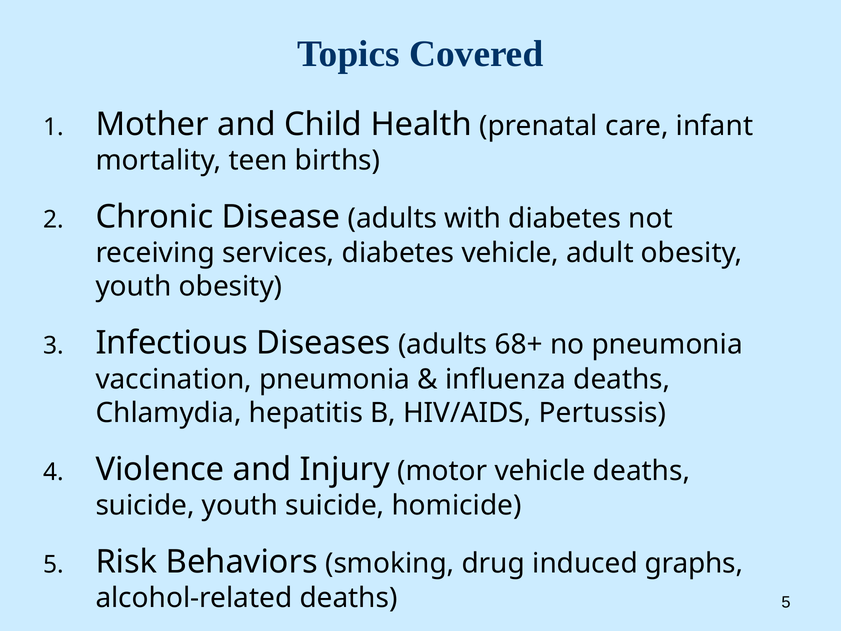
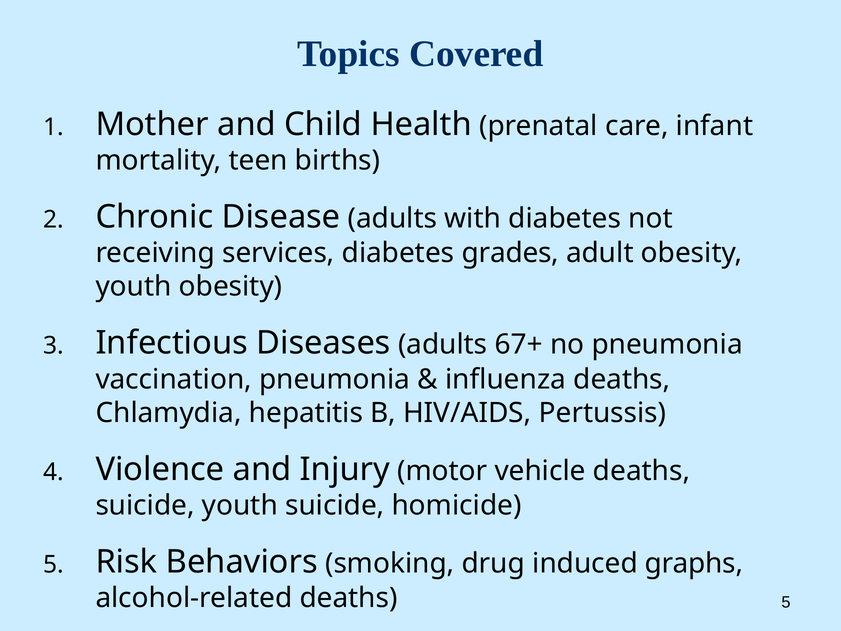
diabetes vehicle: vehicle -> grades
68+: 68+ -> 67+
